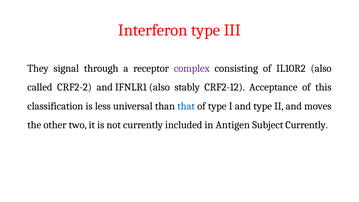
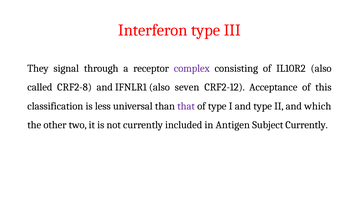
CRF2-2: CRF2-2 -> CRF2-8
stably: stably -> seven
that colour: blue -> purple
moves: moves -> which
